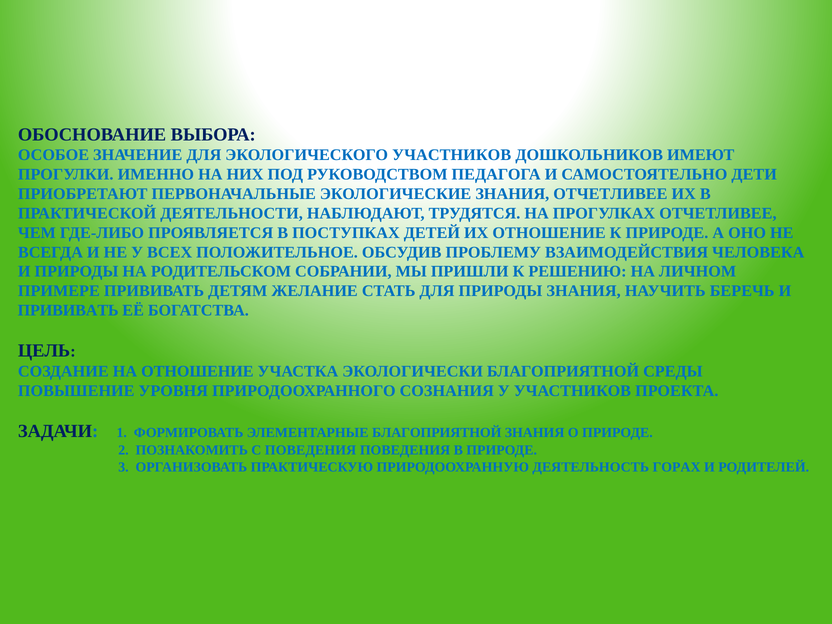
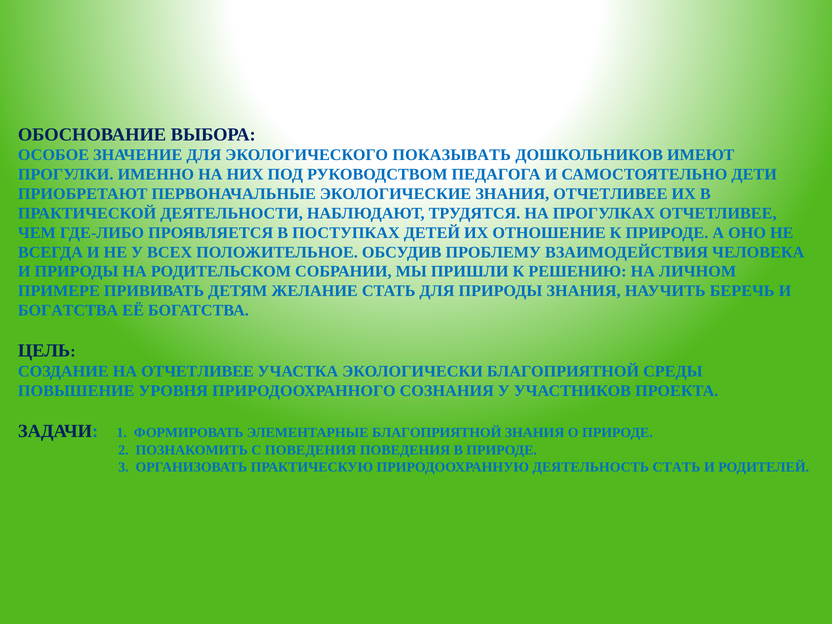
ЭКОЛОГИЧЕСКОГО УЧАСТНИКОВ: УЧАСТНИКОВ -> ПОКАЗЫВАТЬ
ПРИВИВАТЬ at (68, 310): ПРИВИВАТЬ -> БОГАТСТВА
НА ОТНОШЕНИЕ: ОТНОШЕНИЕ -> ОТЧЕТЛИВЕЕ
ДЕЯТЕЛЬНОСТЬ ГОРАХ: ГОРАХ -> СТАТЬ
